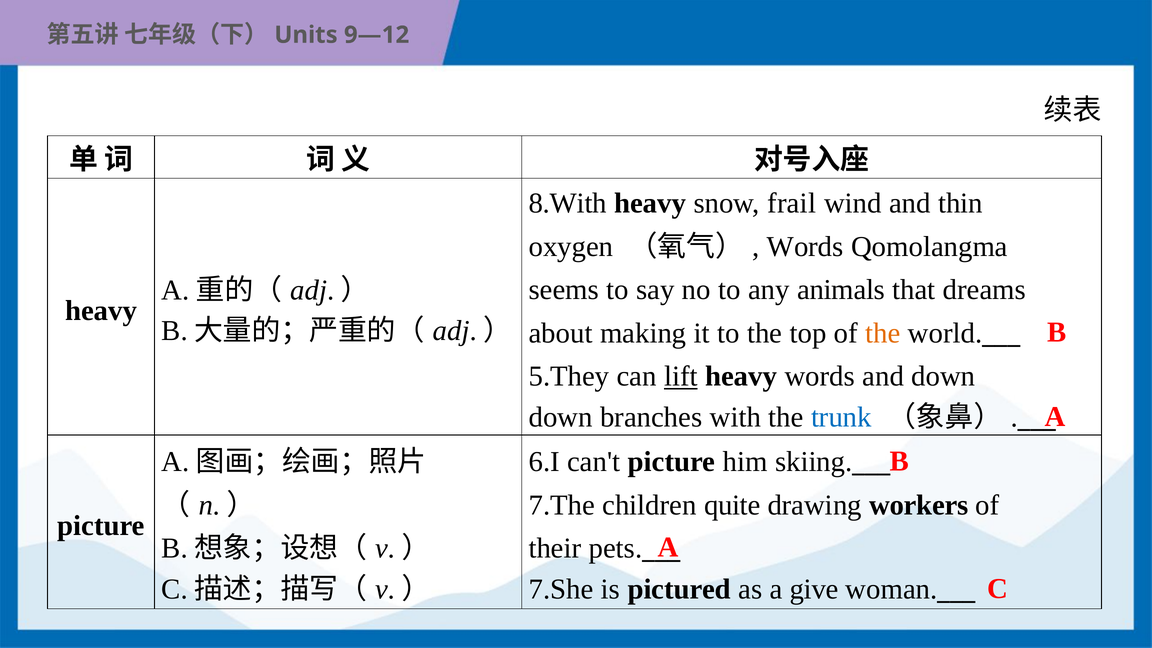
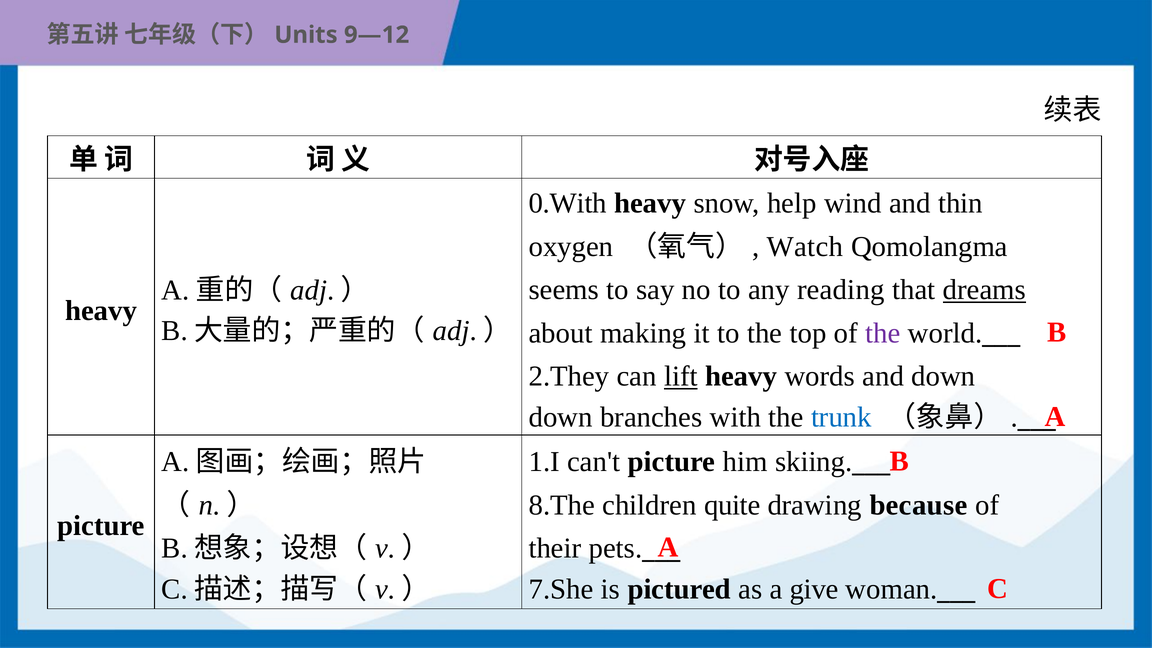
8.With: 8.With -> 0.With
frail: frail -> help
Words at (805, 247): Words -> Watch
animals: animals -> reading
dreams underline: none -> present
the at (883, 333) colour: orange -> purple
5.They: 5.They -> 2.They
6.I: 6.I -> 1.I
7.The: 7.The -> 8.The
workers: workers -> because
